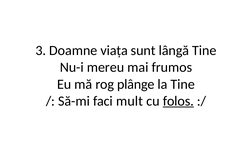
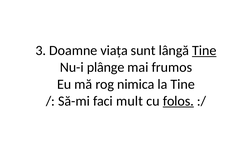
Tine at (204, 50) underline: none -> present
mereu: mereu -> plânge
plânge: plânge -> nimica
